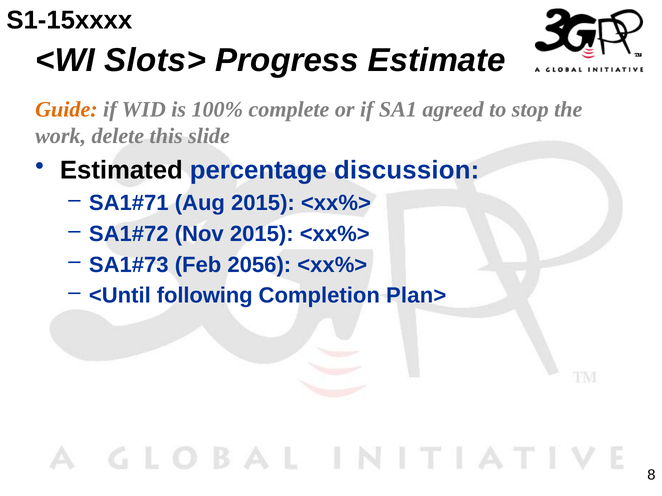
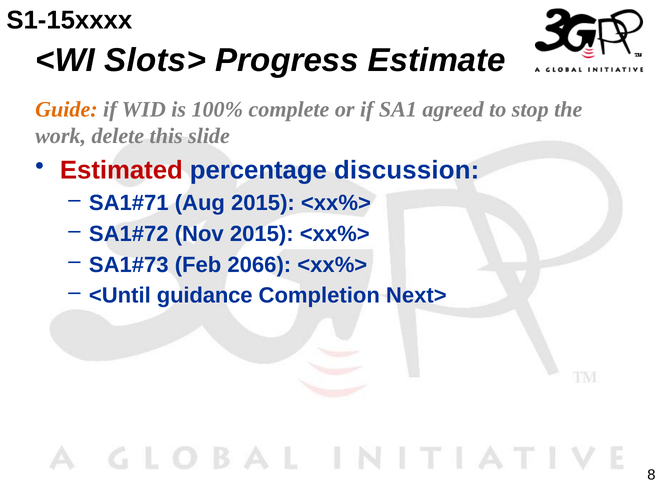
Estimated colour: black -> red
2056: 2056 -> 2066
following: following -> guidance
Plan>: Plan> -> Next>
